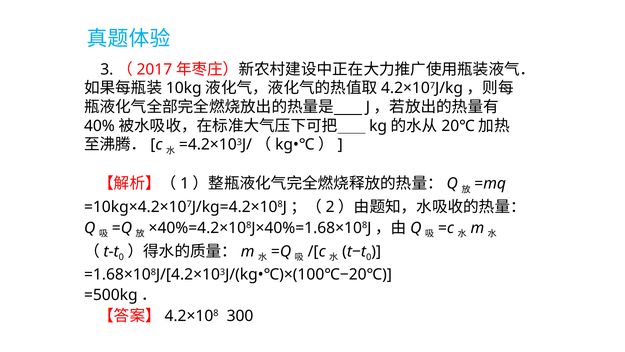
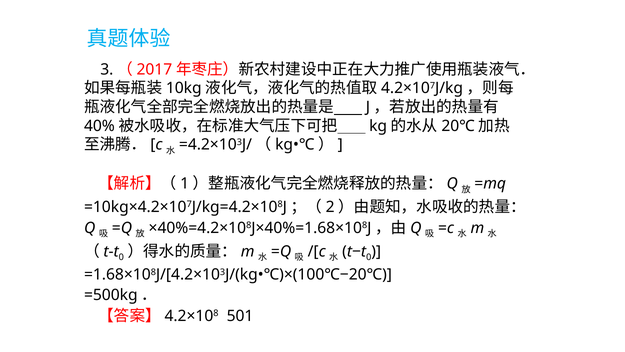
300: 300 -> 501
